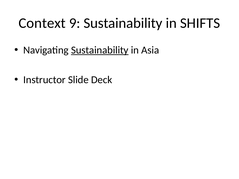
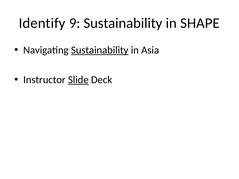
Context: Context -> Identify
SHIFTS: SHIFTS -> SHAPE
Slide underline: none -> present
